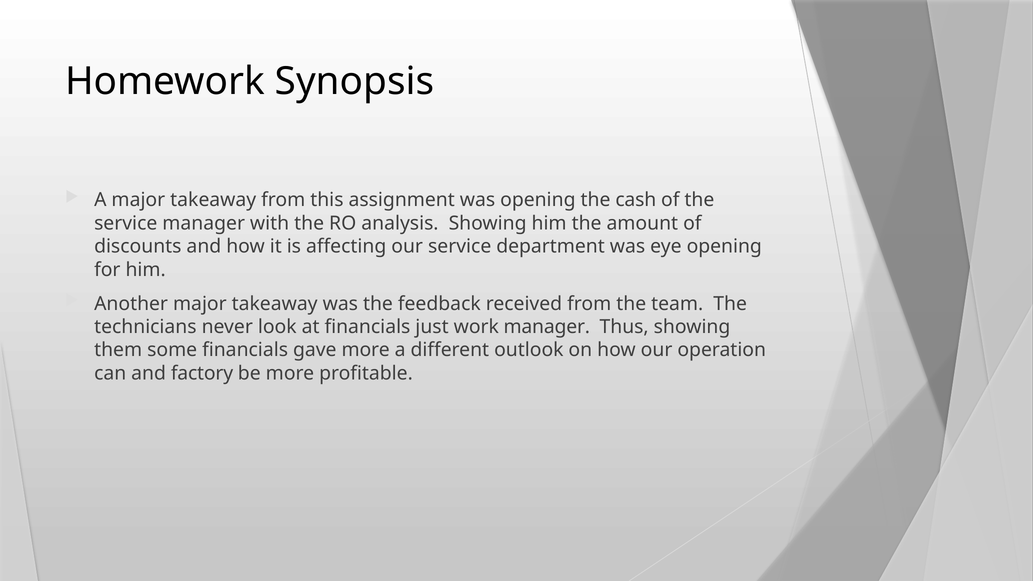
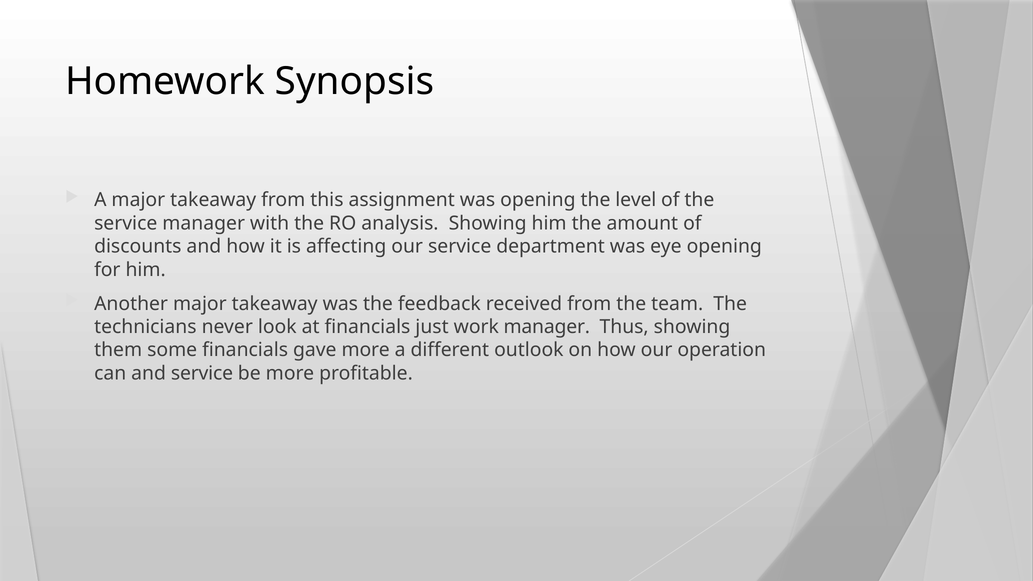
cash: cash -> level
and factory: factory -> service
